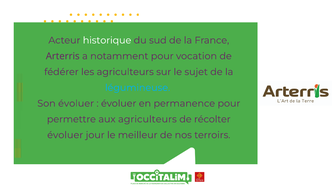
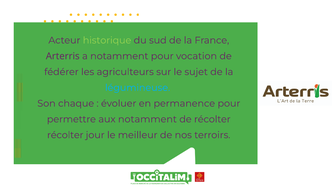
historique colour: white -> light green
Son évoluer: évoluer -> chaque
aux agriculteurs: agriculteurs -> notamment
évoluer at (65, 135): évoluer -> récolter
